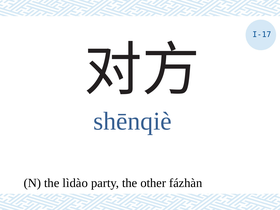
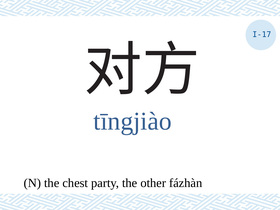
shēnqiè: shēnqiè -> tīngjiào
lìdào: lìdào -> chest
